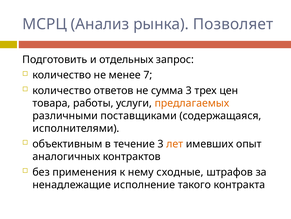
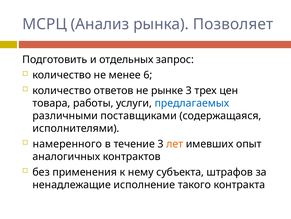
7: 7 -> 6
сумма: сумма -> рынке
предлагаемых colour: orange -> blue
объективным: объективным -> намеренного
сходные: сходные -> субъекта
